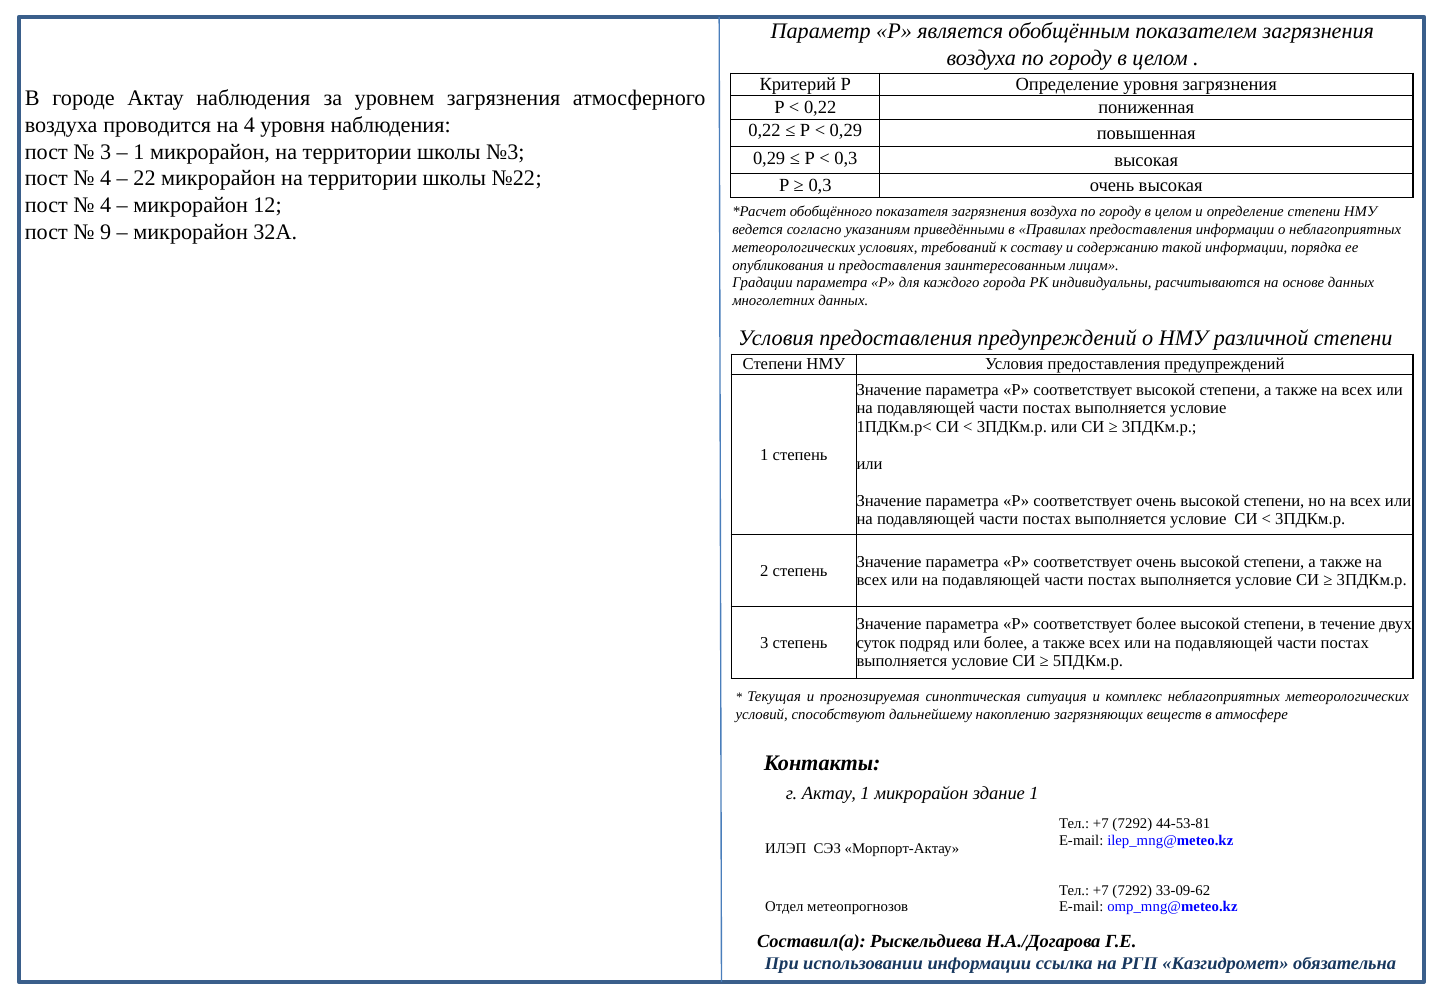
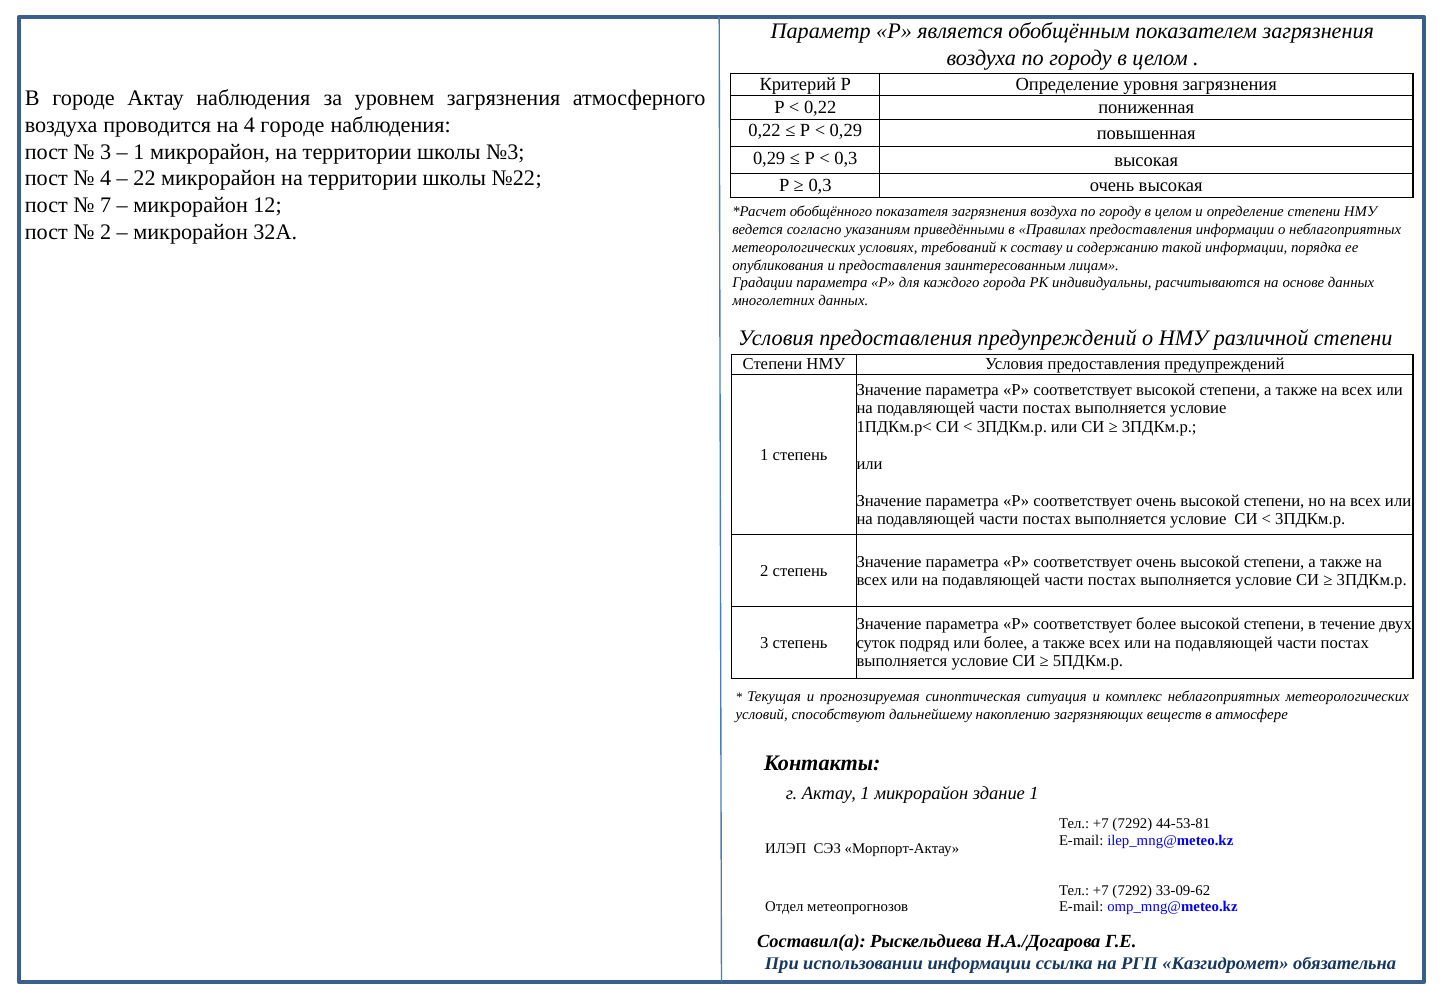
4 уровня: уровня -> городе
4 at (106, 205): 4 -> 7
9 at (106, 232): 9 -> 2
